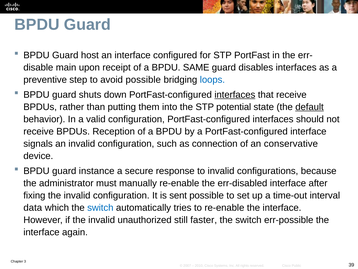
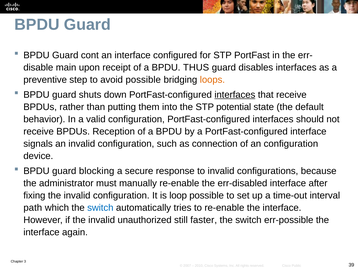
host: host -> cont
SAME: SAME -> THUS
loops colour: blue -> orange
default underline: present -> none
an conservative: conservative -> configuration
instance: instance -> blocking
sent: sent -> loop
data: data -> path
